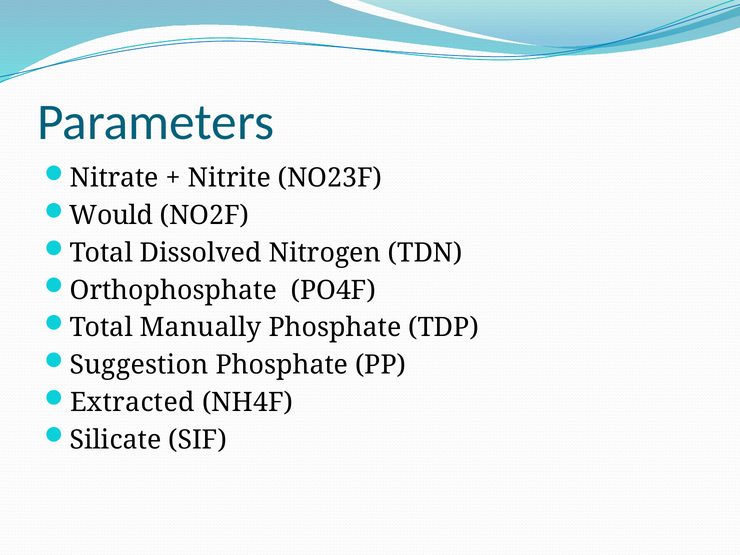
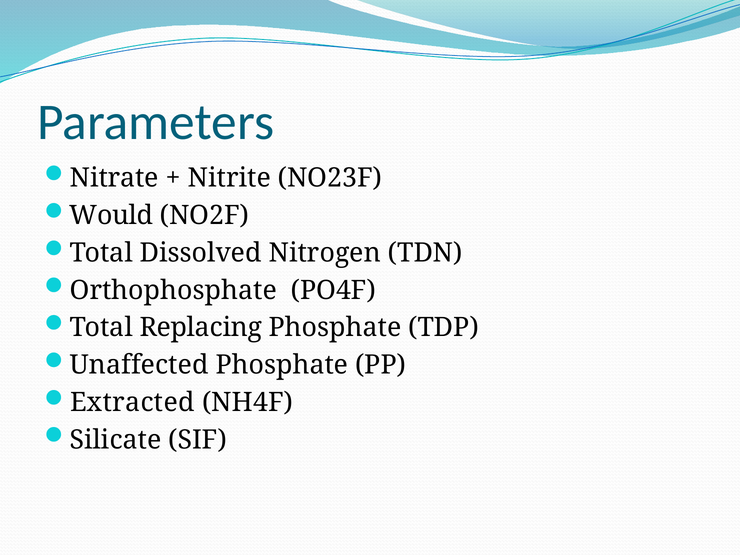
Manually: Manually -> Replacing
Suggestion: Suggestion -> Unaffected
